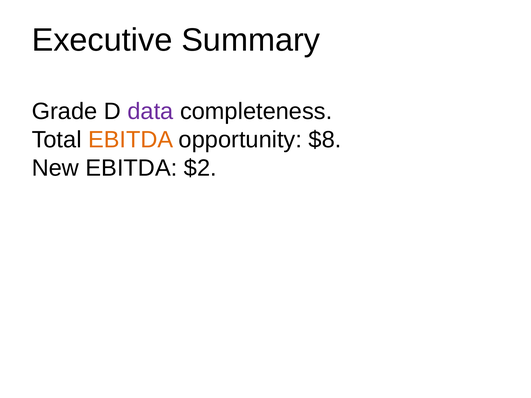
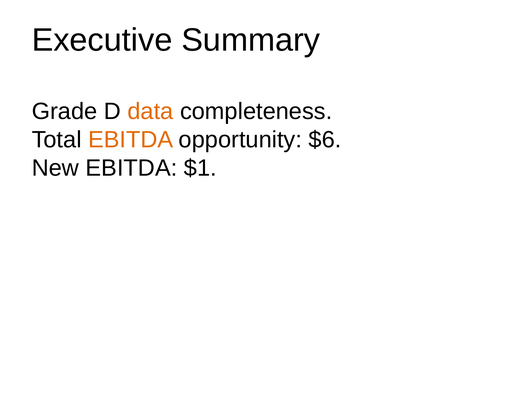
data colour: purple -> orange
$8: $8 -> $6
$2: $2 -> $1
